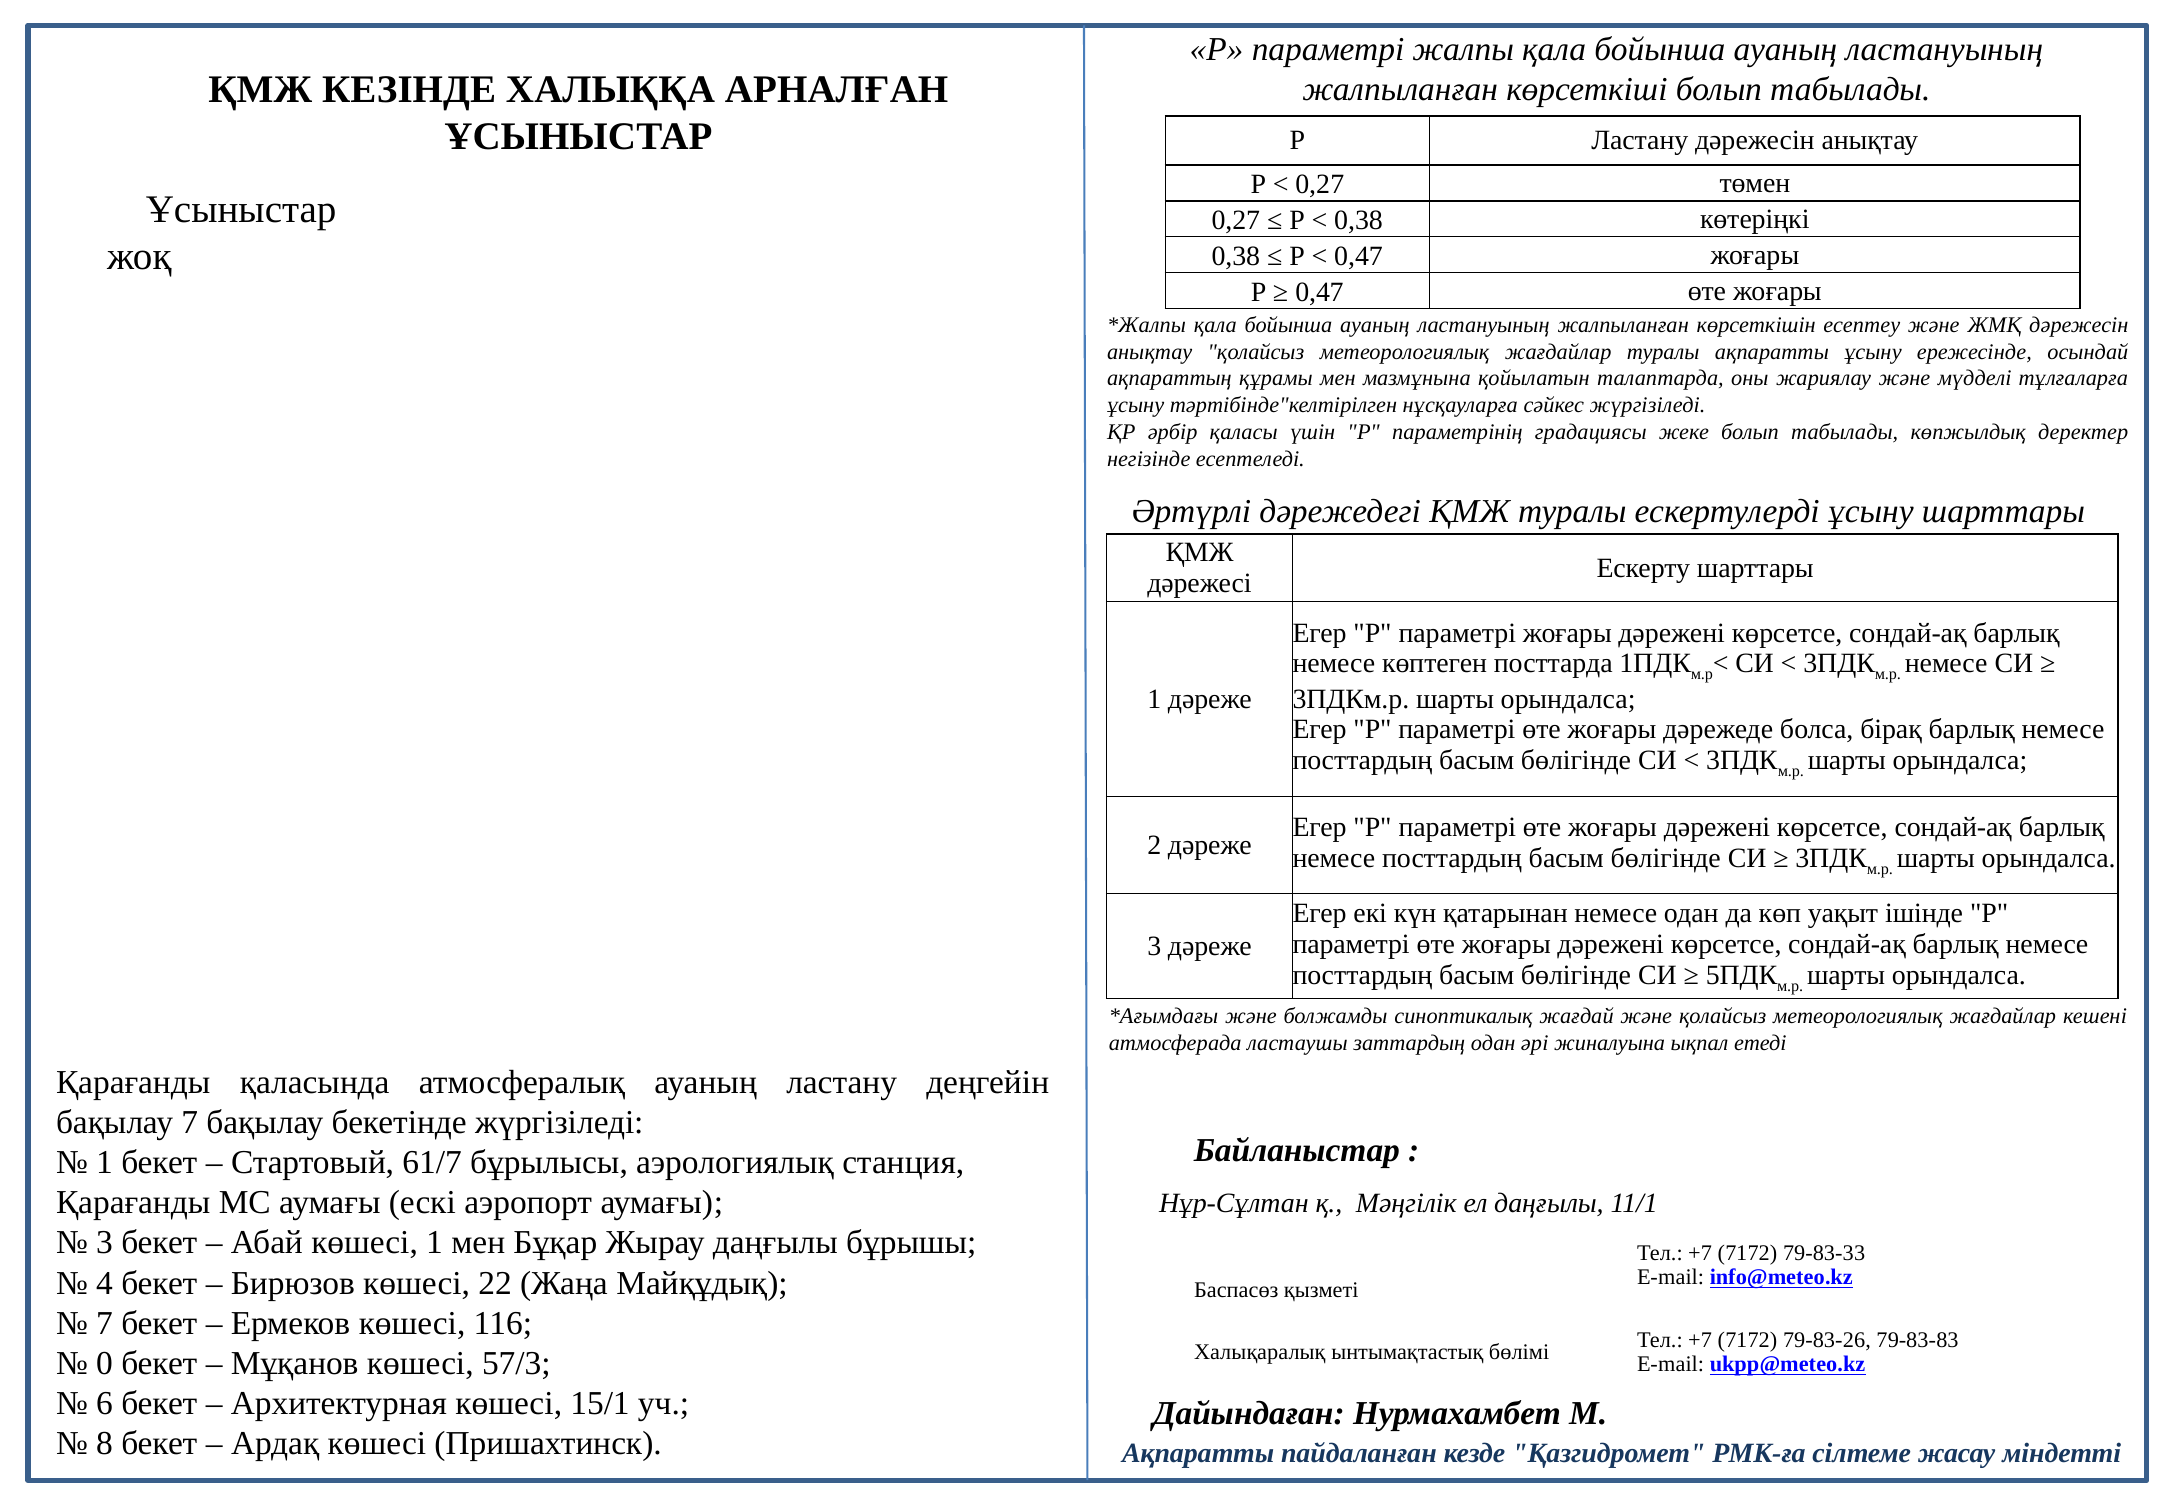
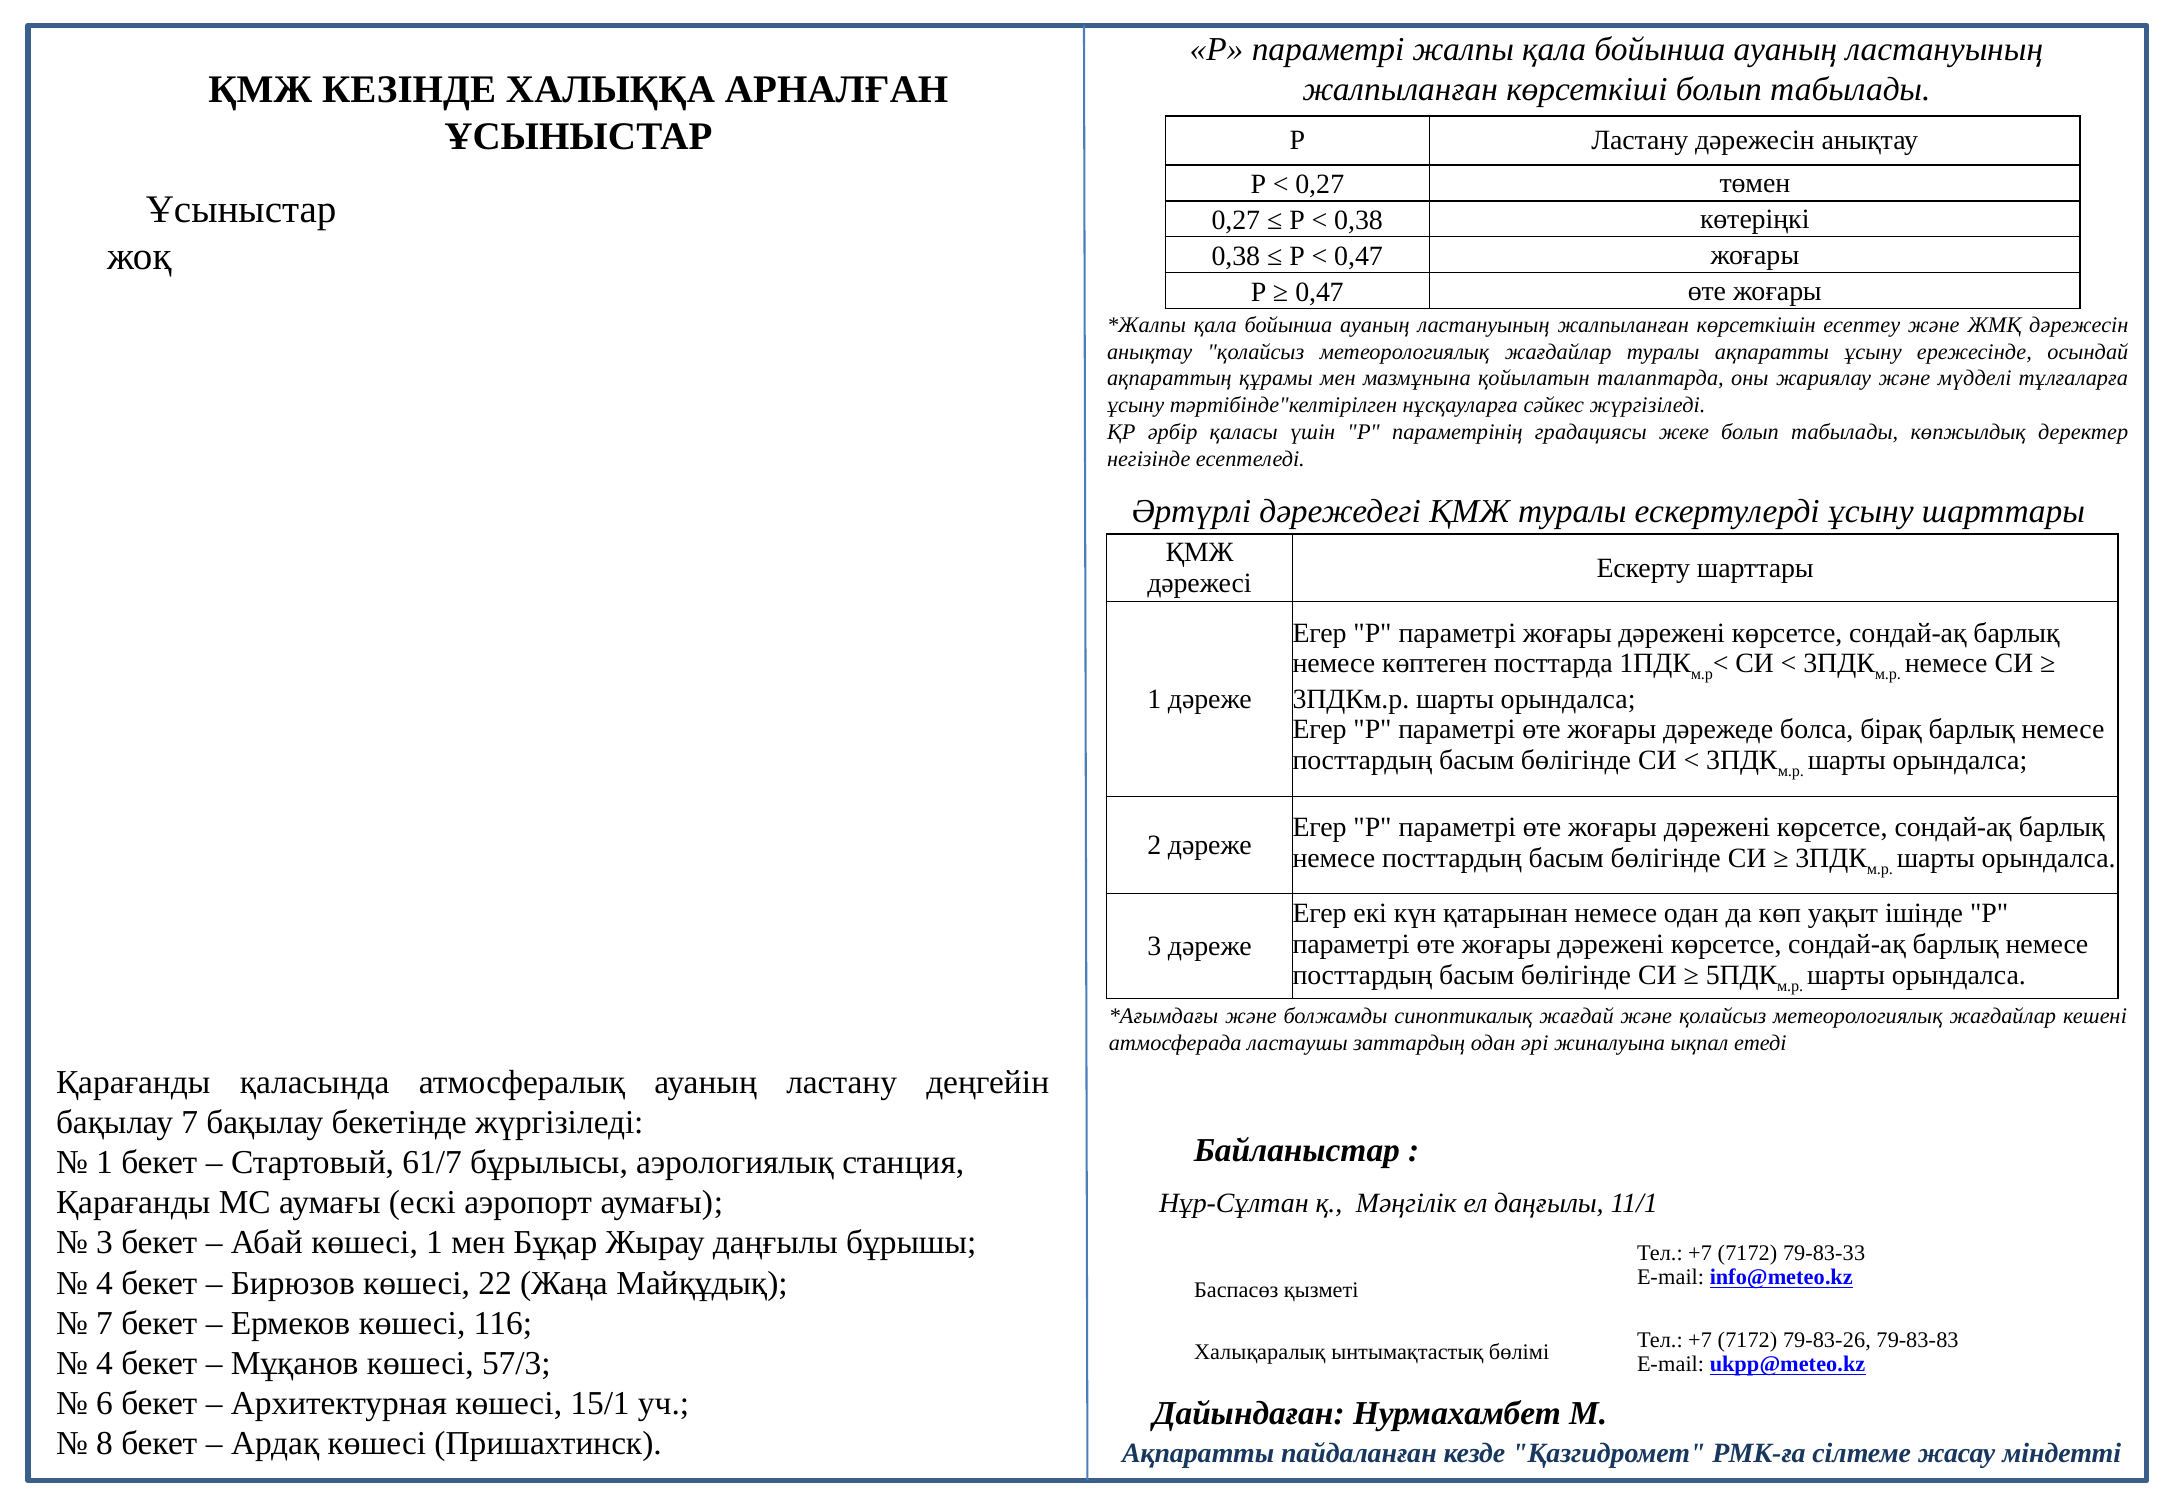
0 at (105, 1363): 0 -> 4
